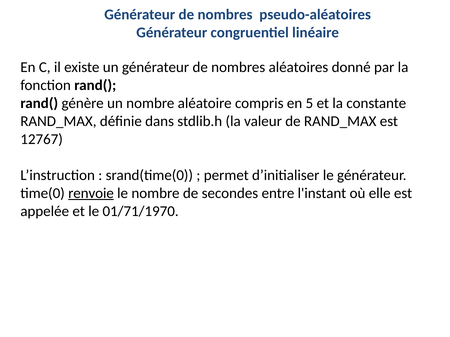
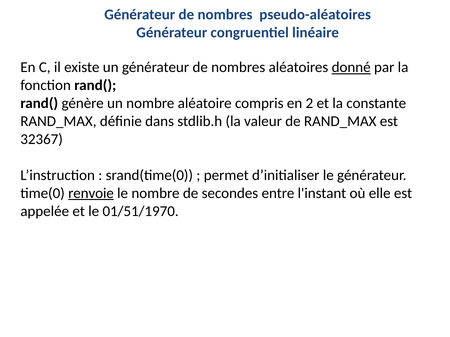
donné underline: none -> present
5: 5 -> 2
12767: 12767 -> 32367
01/71/1970: 01/71/1970 -> 01/51/1970
